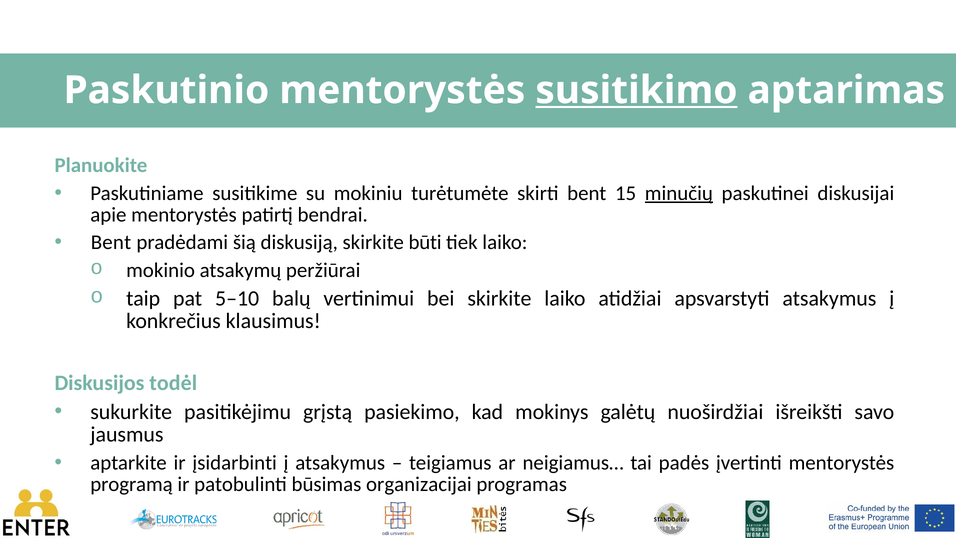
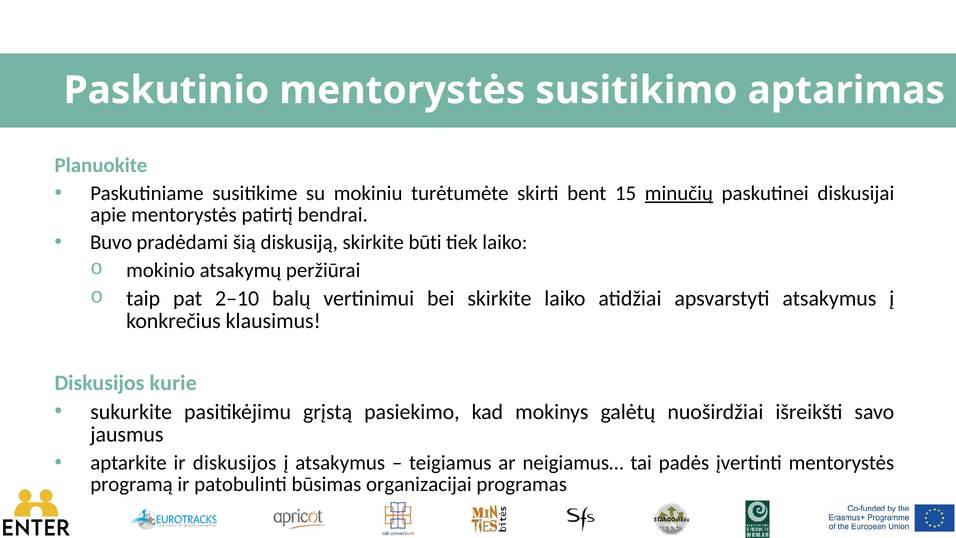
susitikimo underline: present -> none
Bent at (111, 242): Bent -> Buvo
5–10: 5–10 -> 2–10
todėl: todėl -> kurie
ir įsidarbinti: įsidarbinti -> diskusijos
